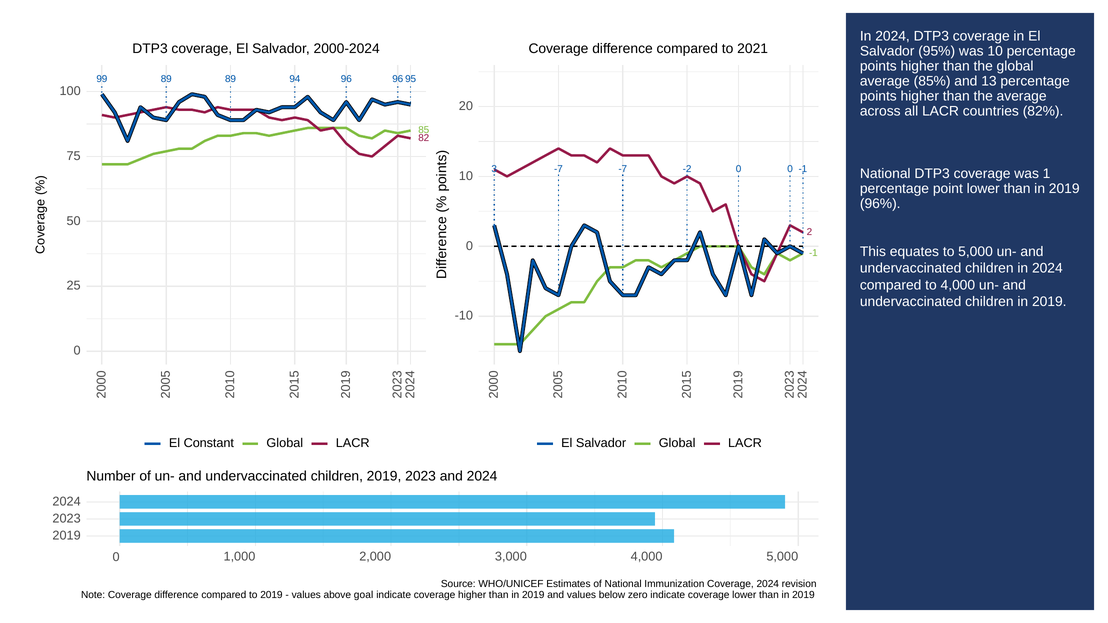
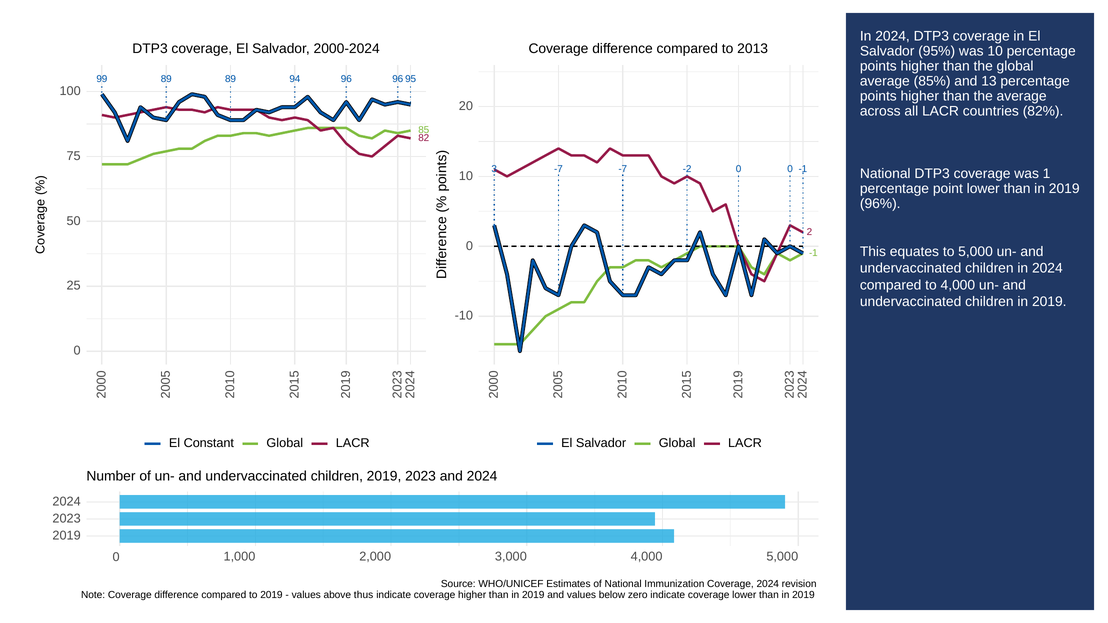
2021: 2021 -> 2013
goal: goal -> thus
